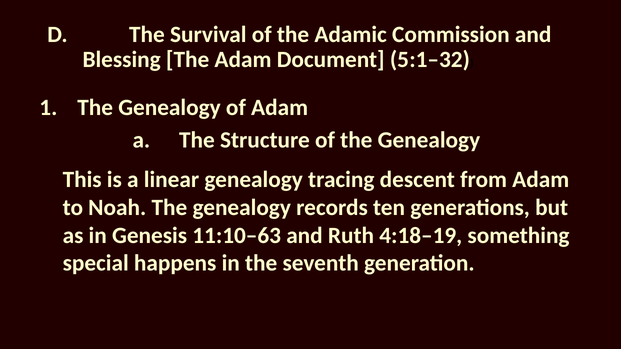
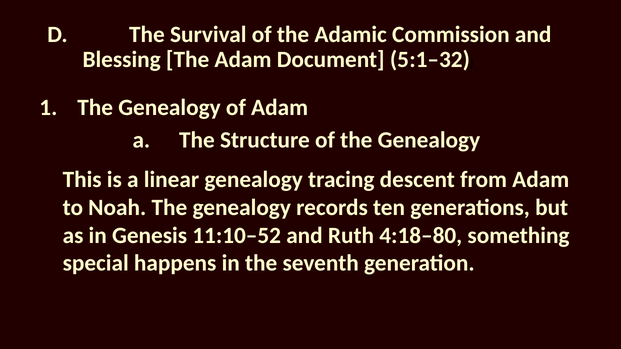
11:10–63: 11:10–63 -> 11:10–52
4:18–19: 4:18–19 -> 4:18–80
